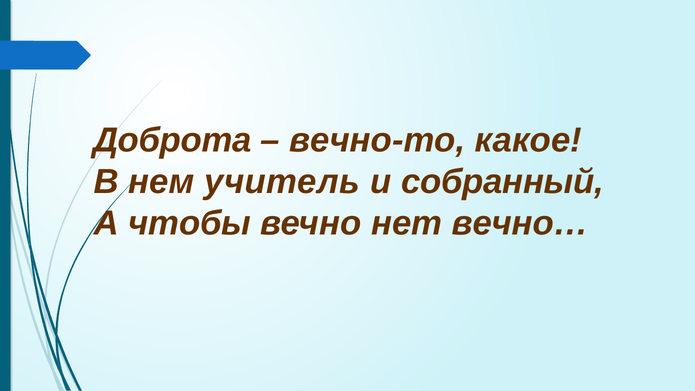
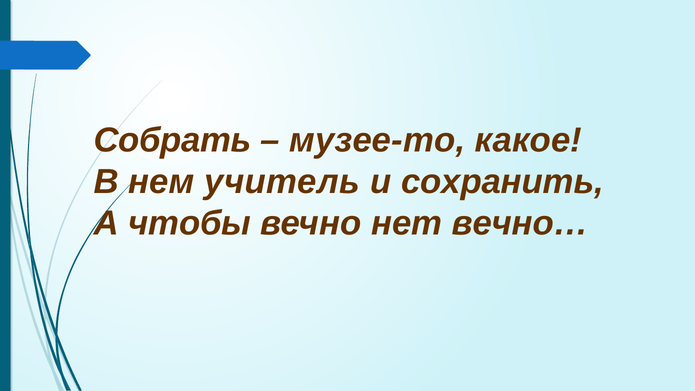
Доброта: Доброта -> Собрать
вечно-то: вечно-то -> музее-то
собранный: собранный -> сохранить
